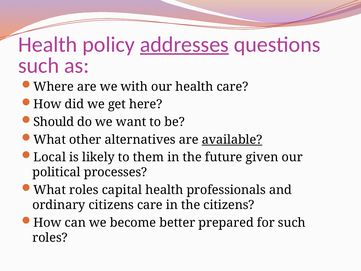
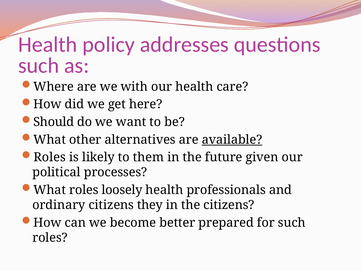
addresses underline: present -> none
Local at (50, 157): Local -> Roles
capital: capital -> loosely
citizens care: care -> they
